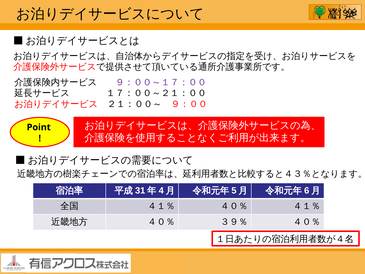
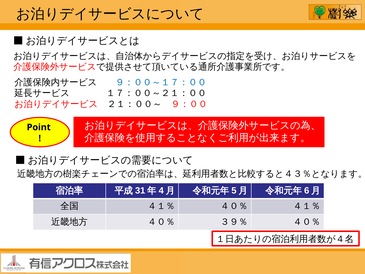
９：００～１７：００ colour: purple -> blue
